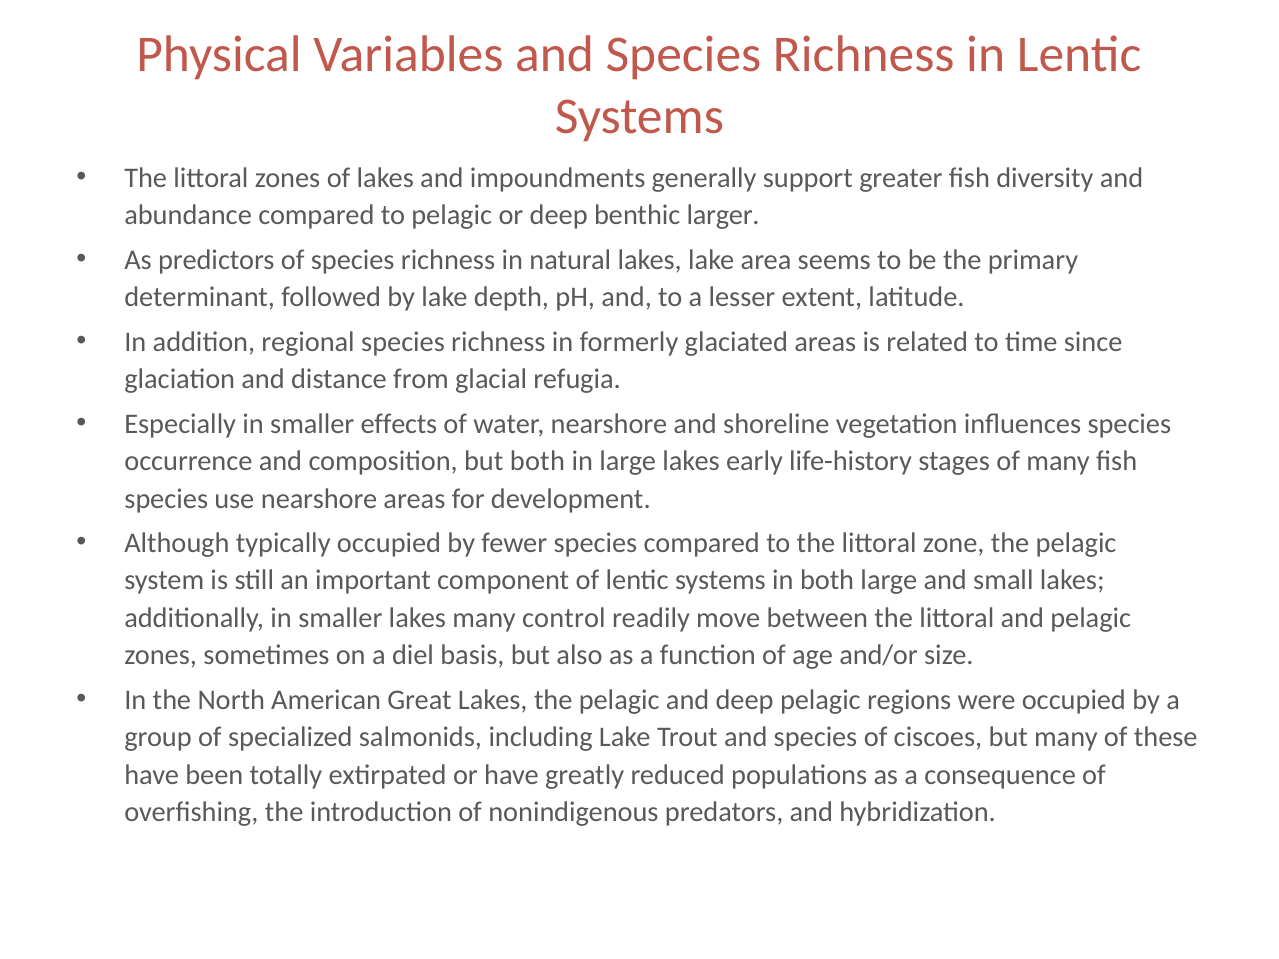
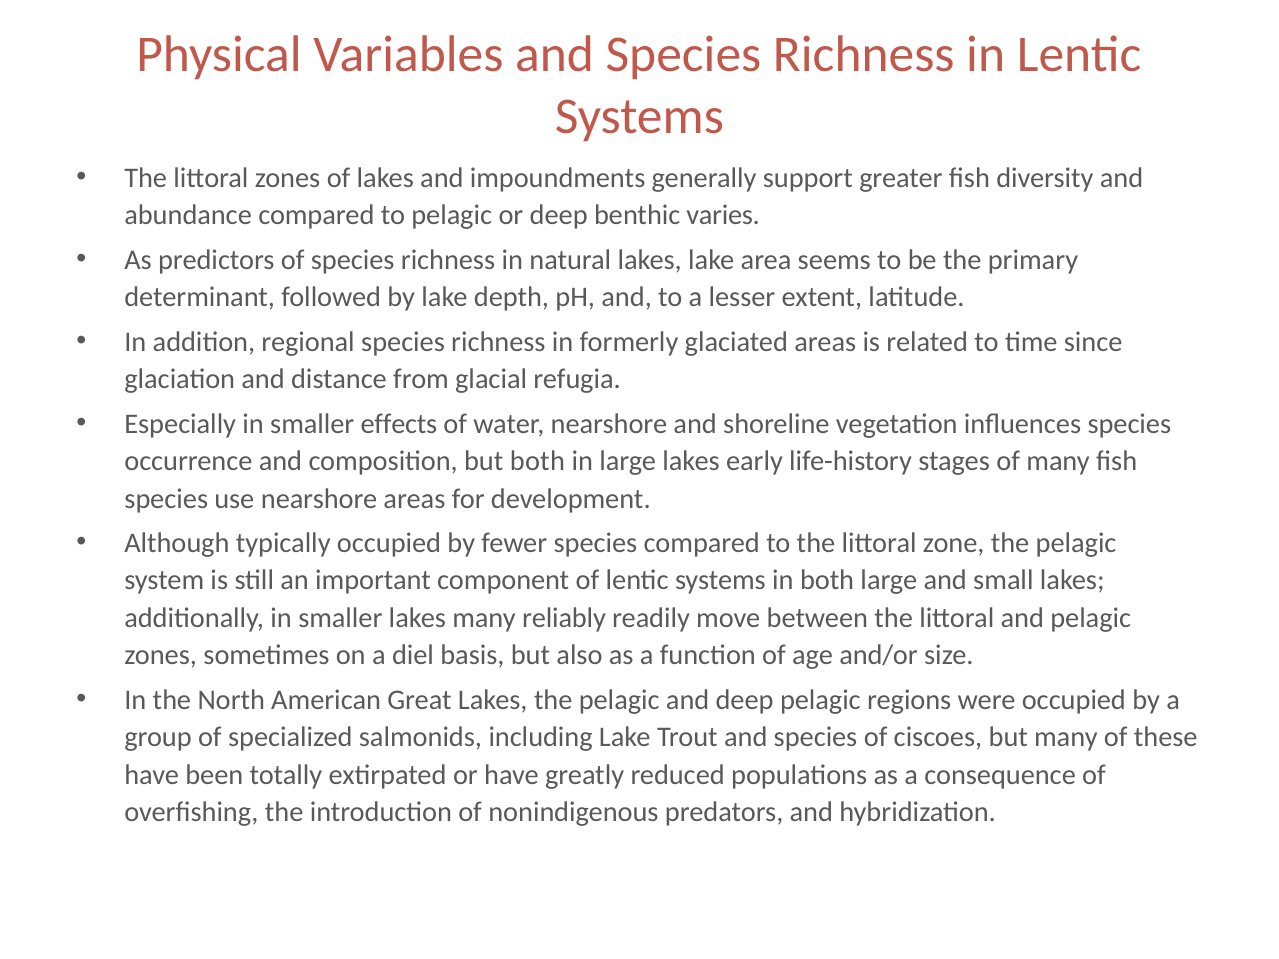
larger: larger -> varies
control: control -> reliably
